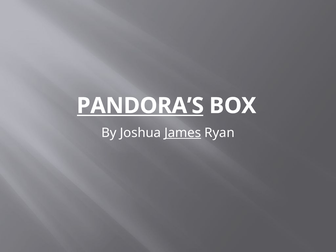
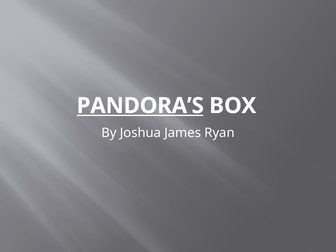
James underline: present -> none
